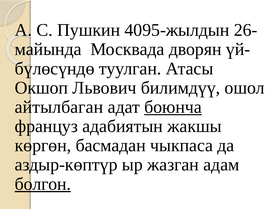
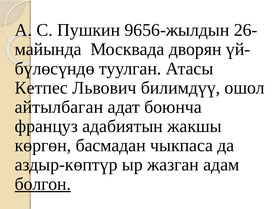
4095-жылдын: 4095-жылдын -> 9656-жылдын
Окшоп: Окшоп -> Кетпес
боюнча underline: present -> none
